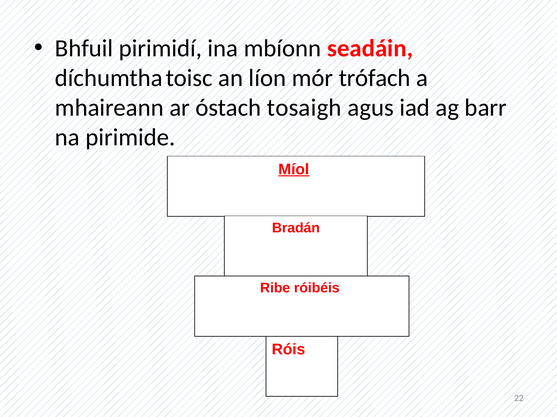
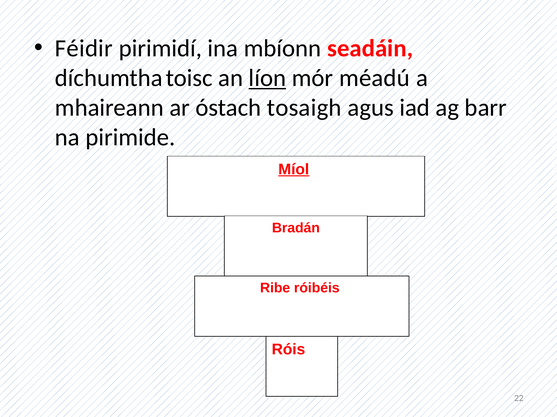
Bhfuil: Bhfuil -> Féidir
líon underline: none -> present
trófach: trófach -> méadú
